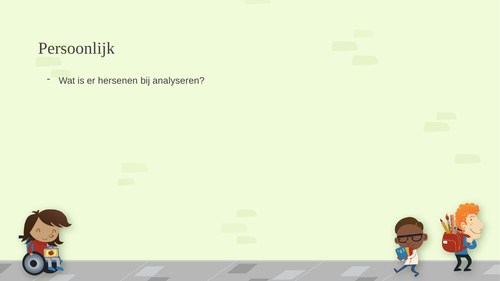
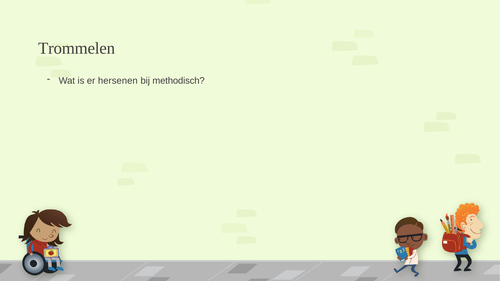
Persoonlijk: Persoonlijk -> Trommelen
analyseren: analyseren -> methodisch
